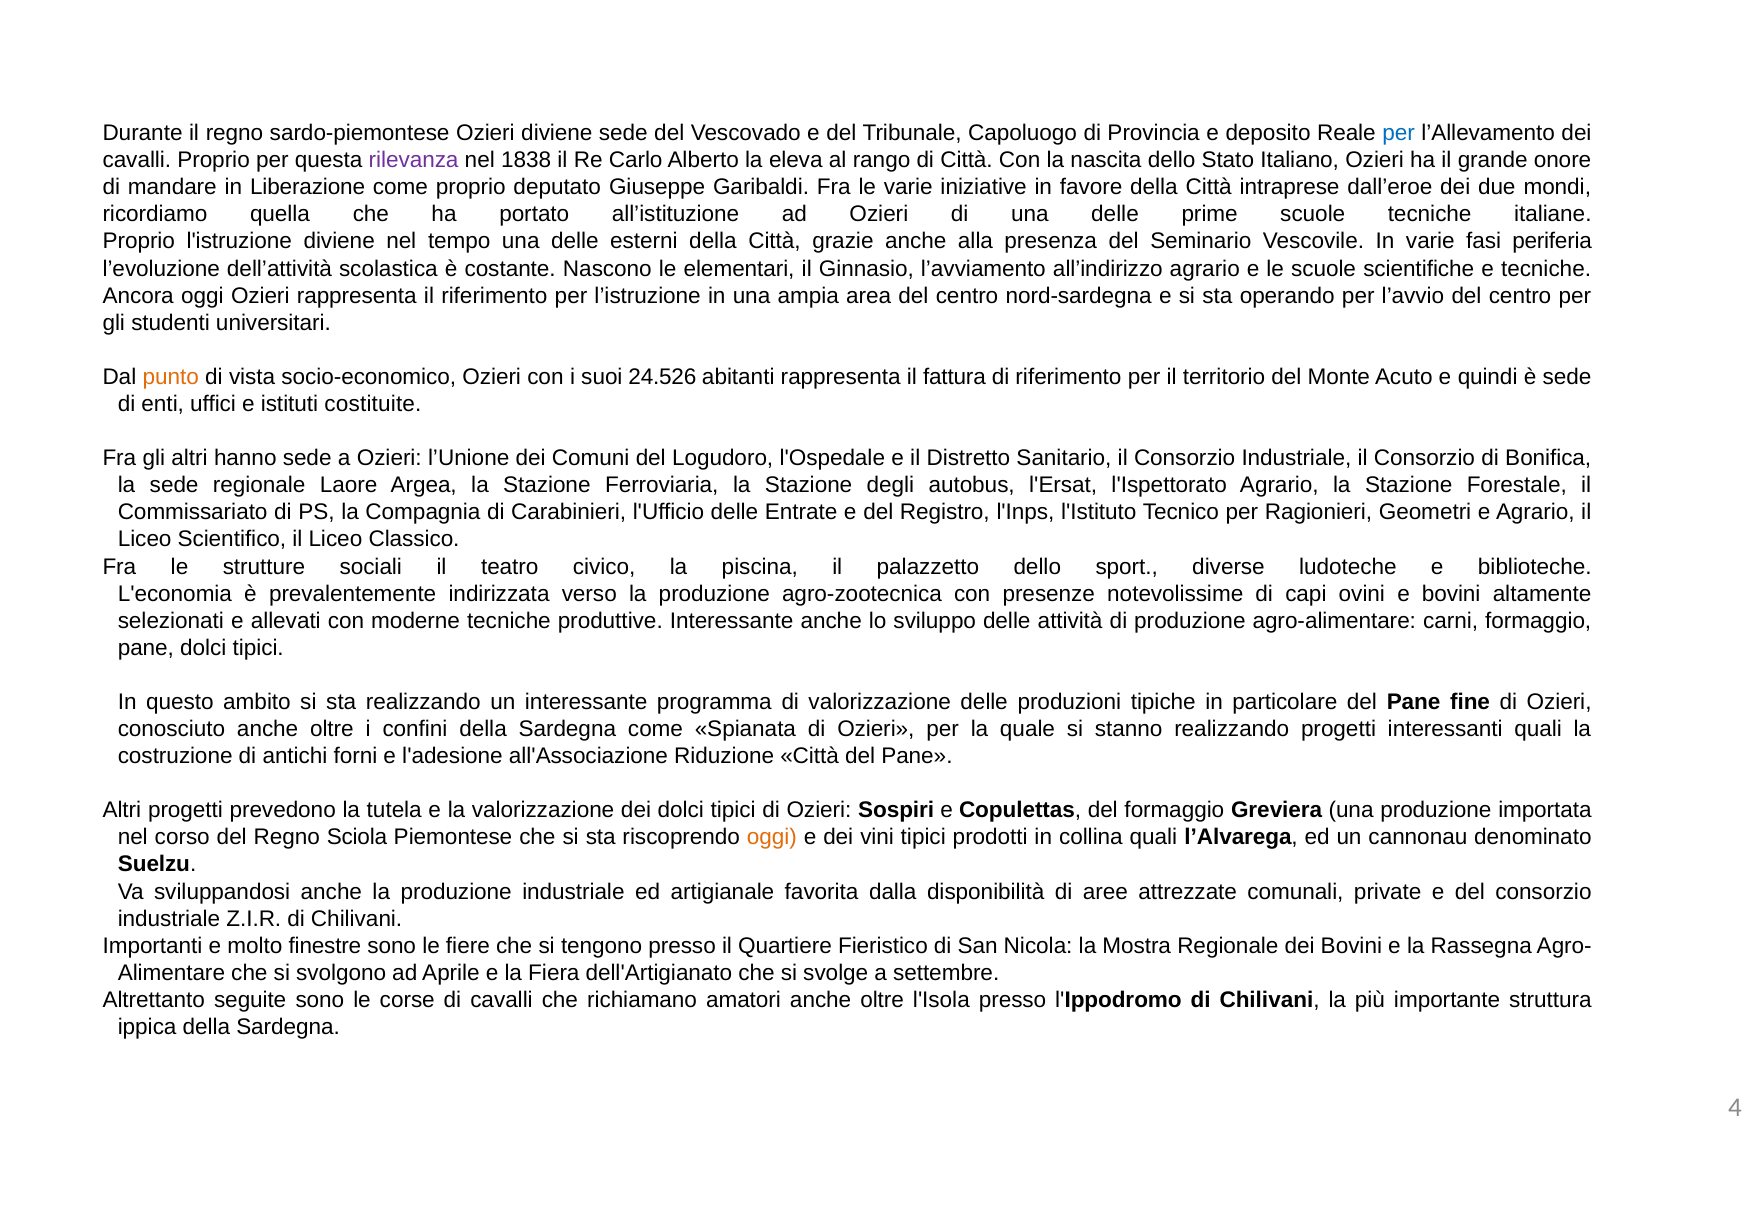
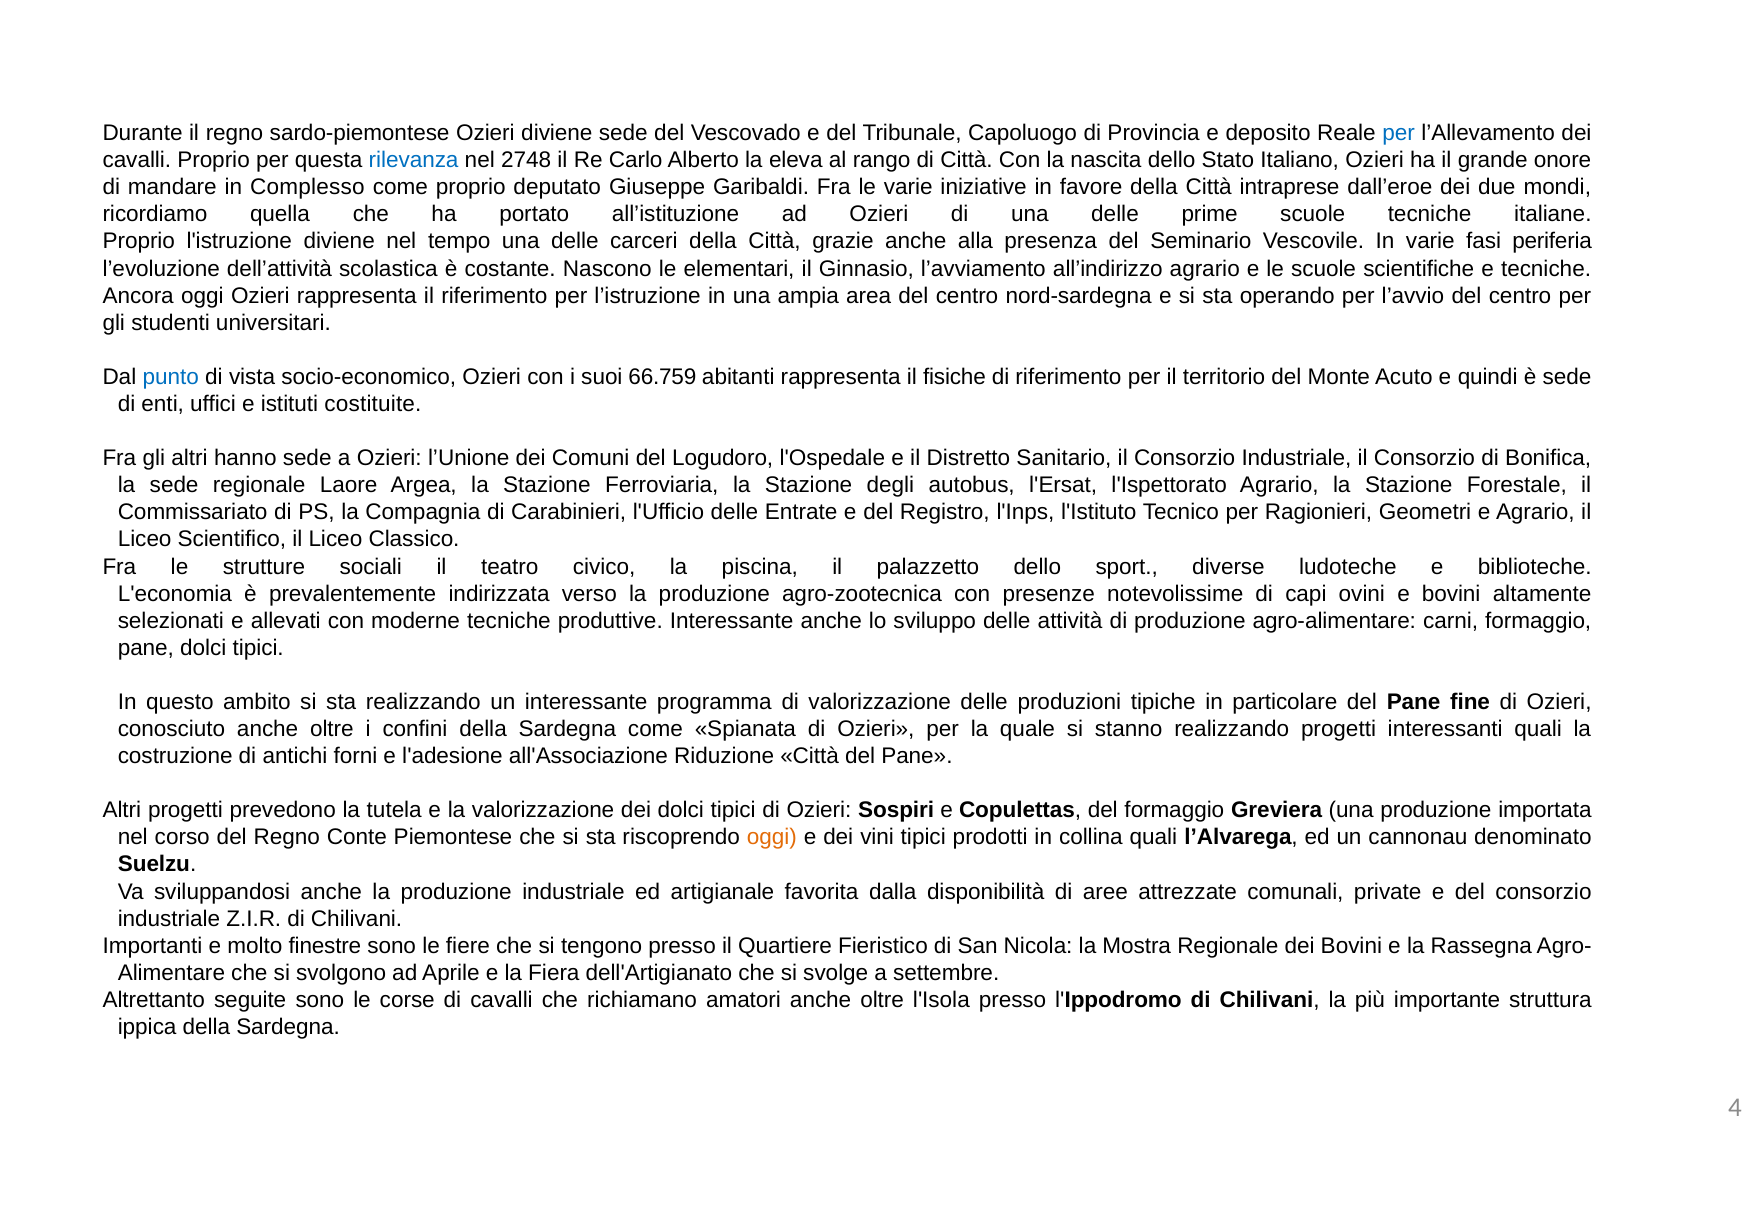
rilevanza colour: purple -> blue
1838: 1838 -> 2748
Liberazione: Liberazione -> Complesso
esterni: esterni -> carceri
punto colour: orange -> blue
24.526: 24.526 -> 66.759
fattura: fattura -> fisiche
Sciola: Sciola -> Conte
